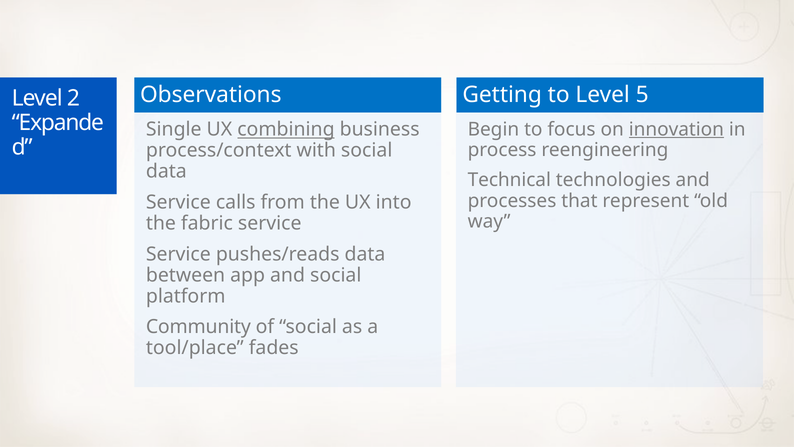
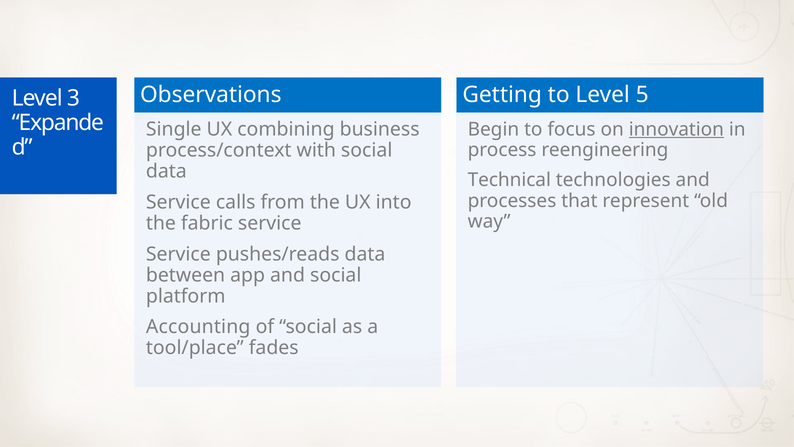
2: 2 -> 3
combining underline: present -> none
Community: Community -> Accounting
